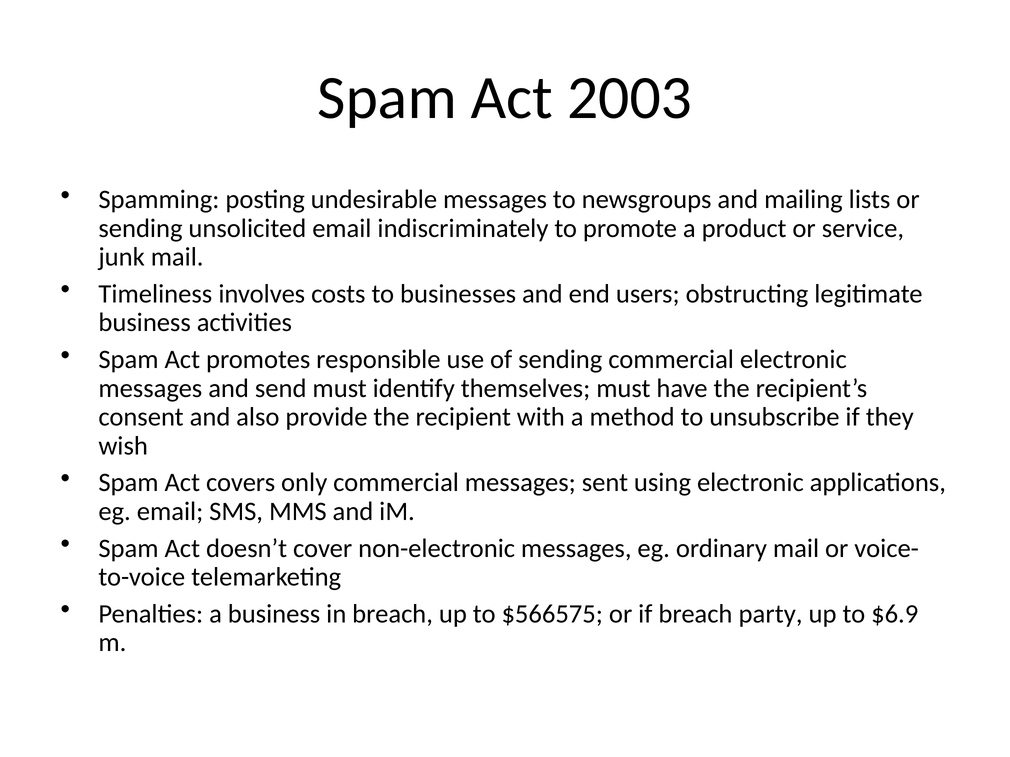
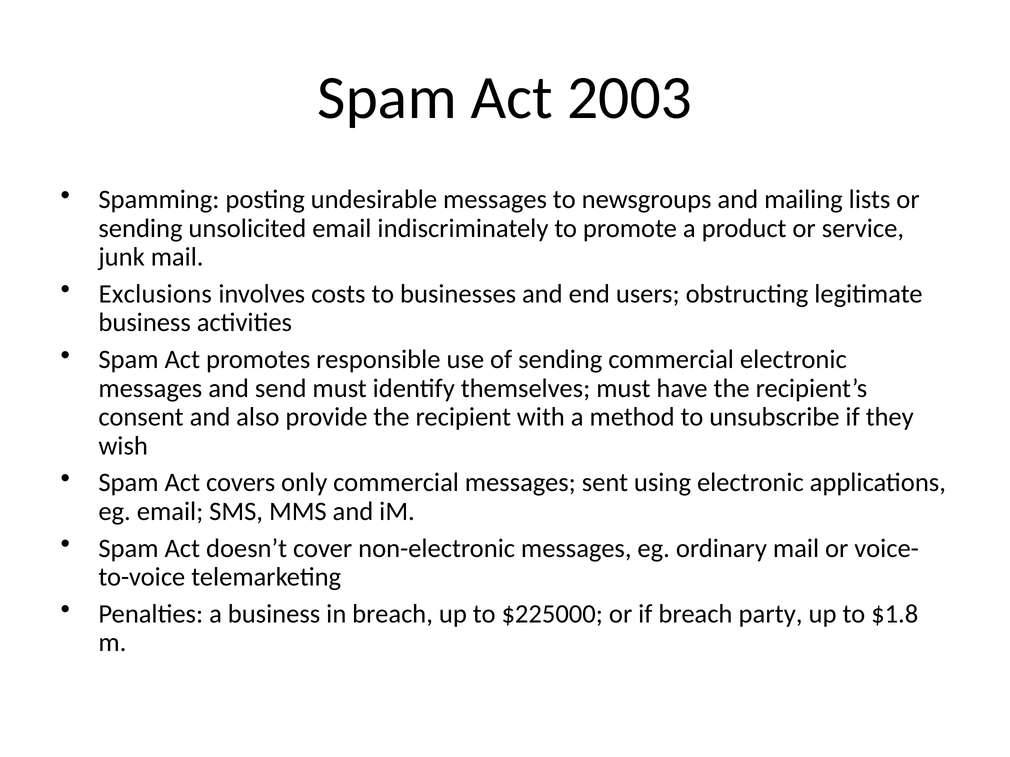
Timeliness: Timeliness -> Exclusions
$566575: $566575 -> $225000
$6.9: $6.9 -> $1.8
